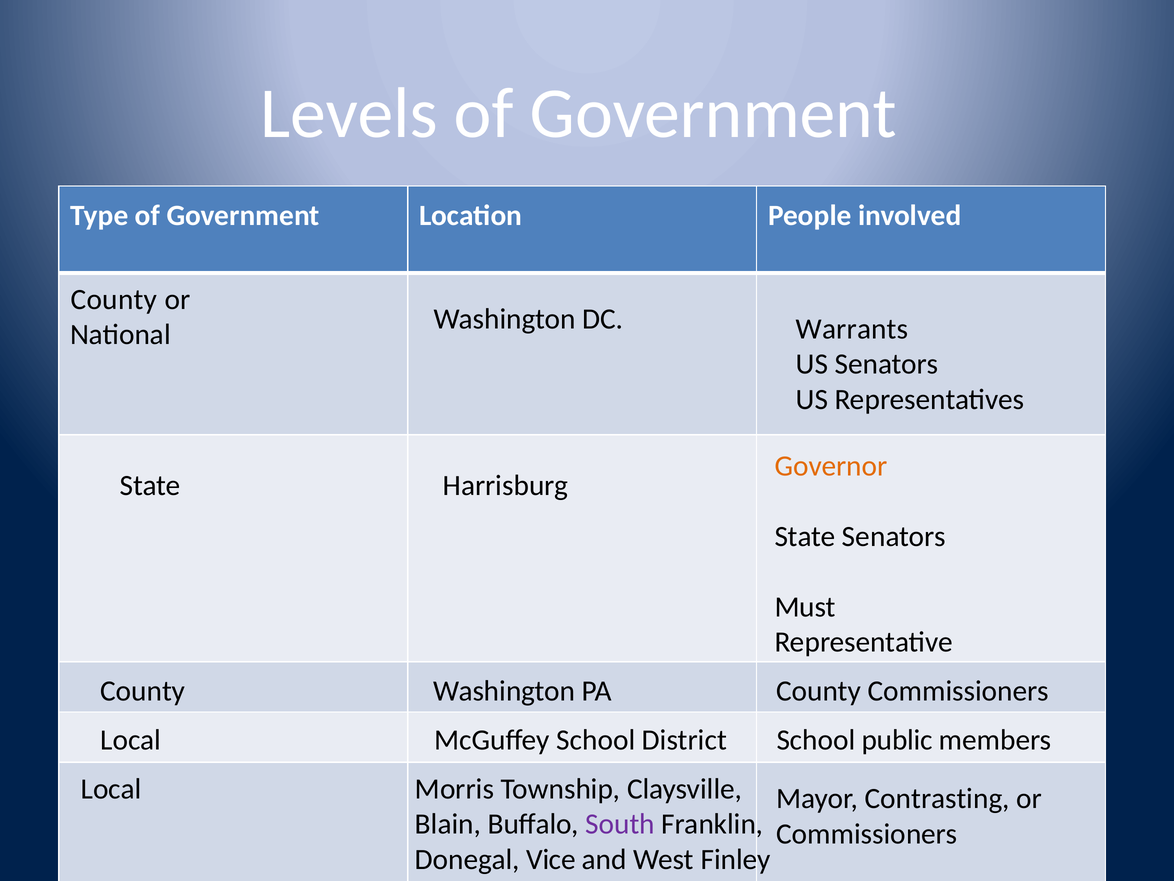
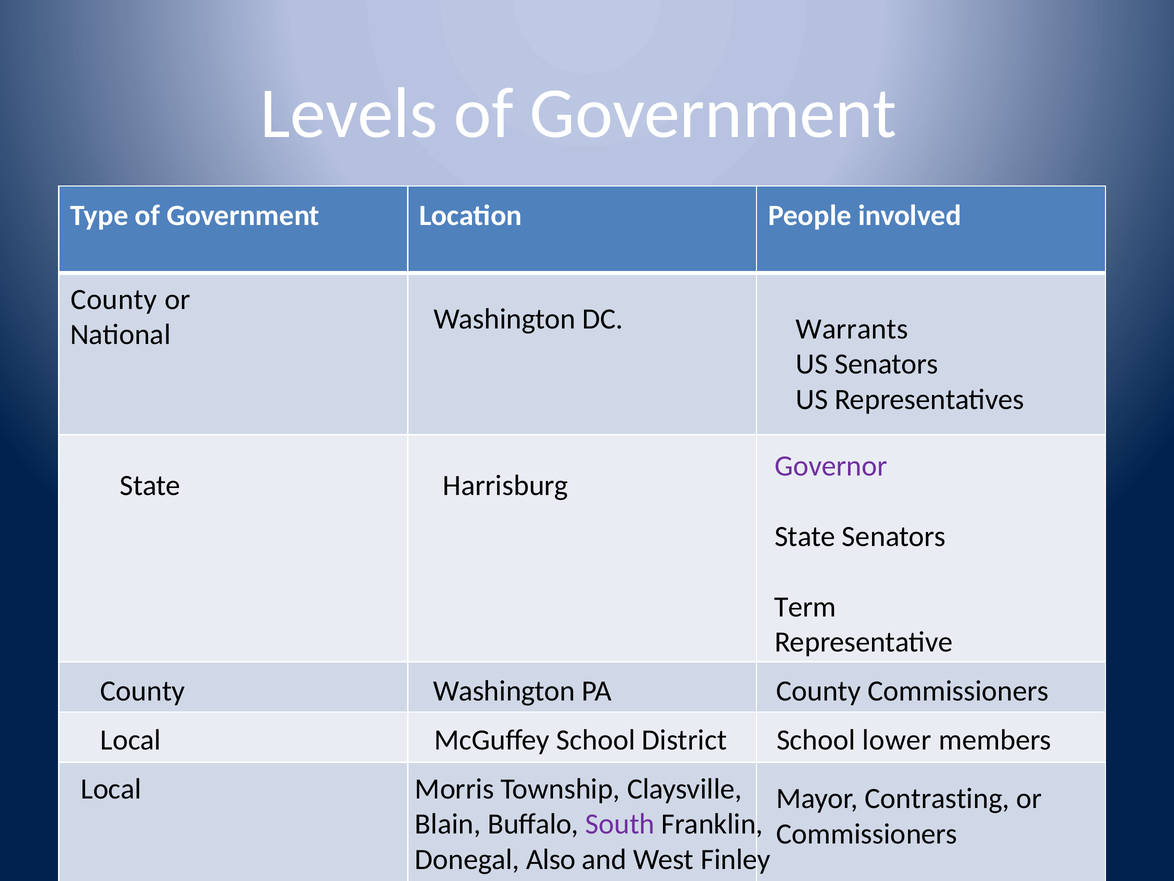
Governor colour: orange -> purple
Must: Must -> Term
public: public -> lower
Vice: Vice -> Also
